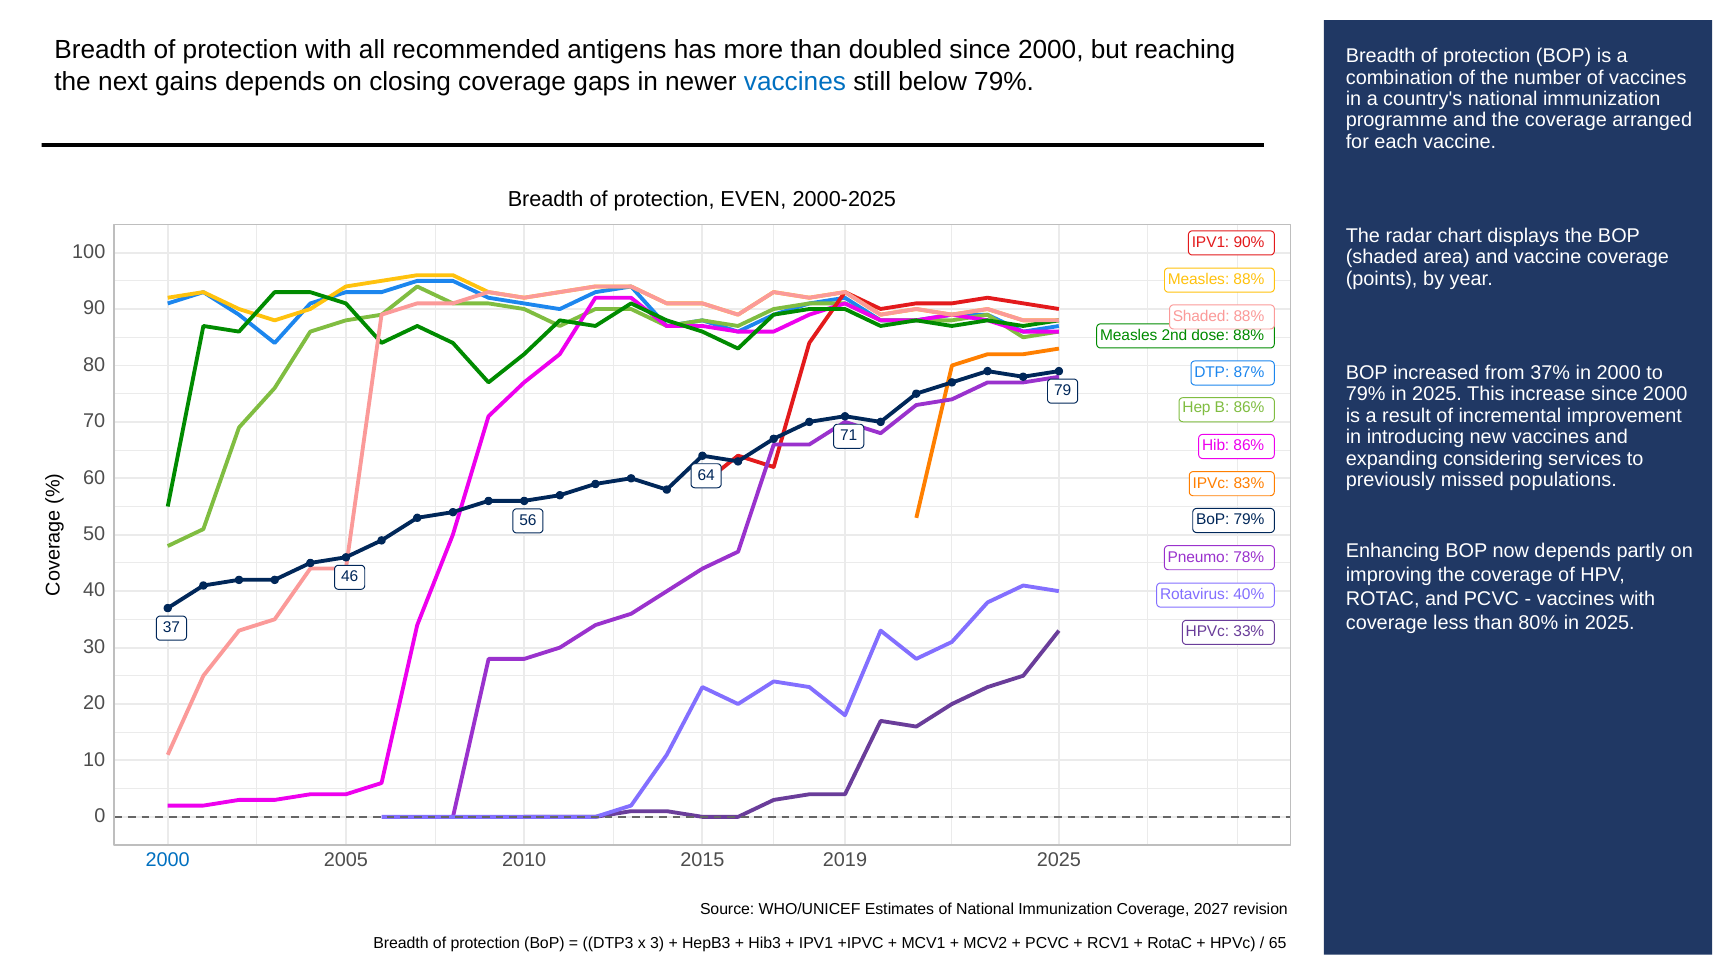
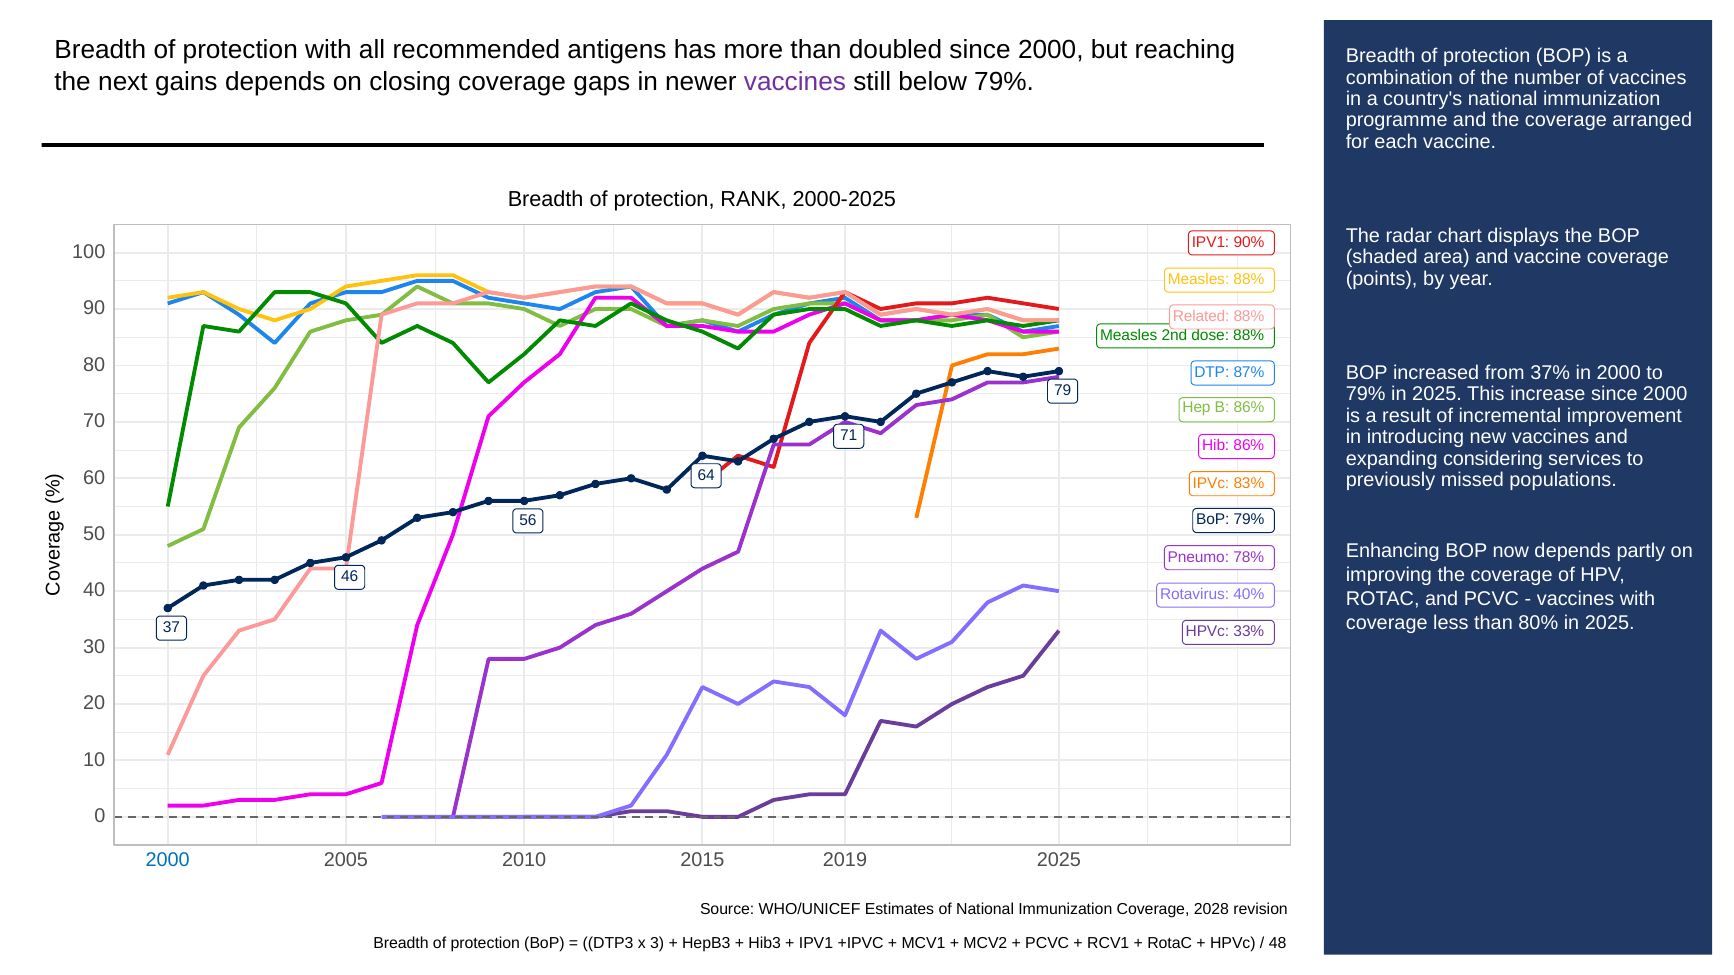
vaccines at (795, 81) colour: blue -> purple
EVEN: EVEN -> RANK
Shaded at (1201, 316): Shaded -> Related
2027: 2027 -> 2028
65: 65 -> 48
